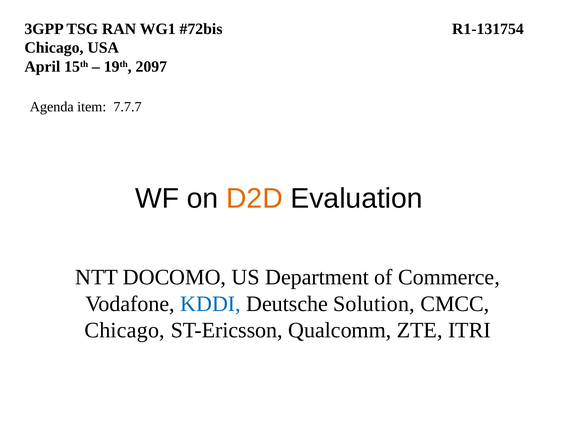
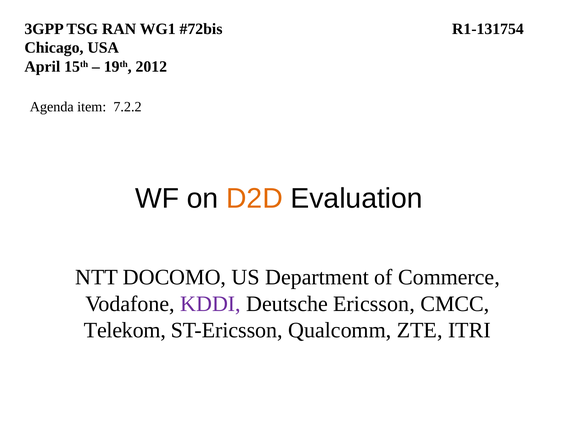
2097: 2097 -> 2012
7.7.7: 7.7.7 -> 7.2.2
KDDI colour: blue -> purple
Solution: Solution -> Ericsson
Chicago at (125, 330): Chicago -> Telekom
